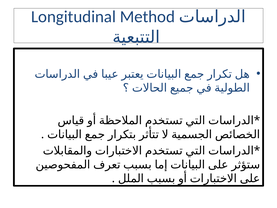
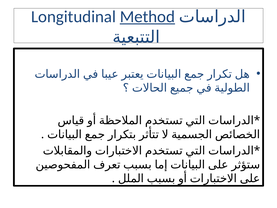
Method underline: none -> present
